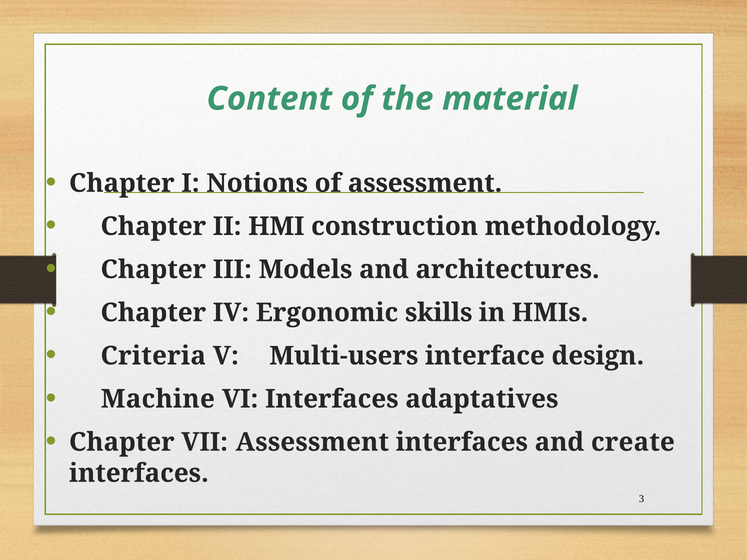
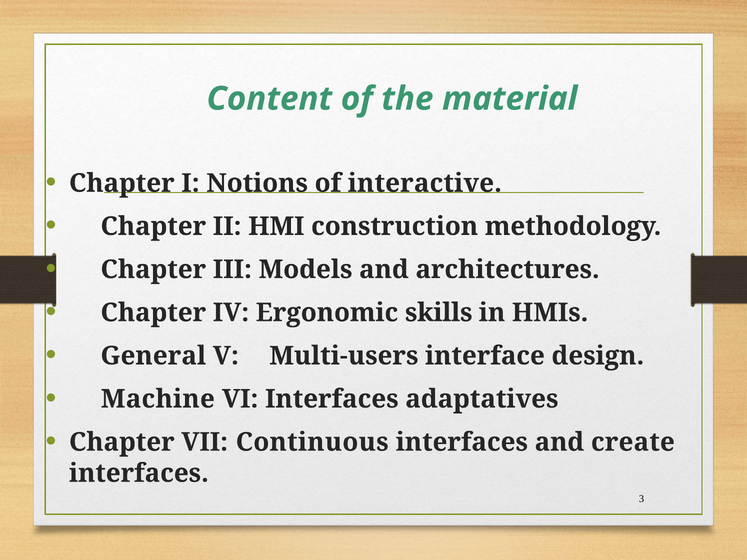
of assessment: assessment -> interactive
Criteria: Criteria -> General
VII Assessment: Assessment -> Continuous
